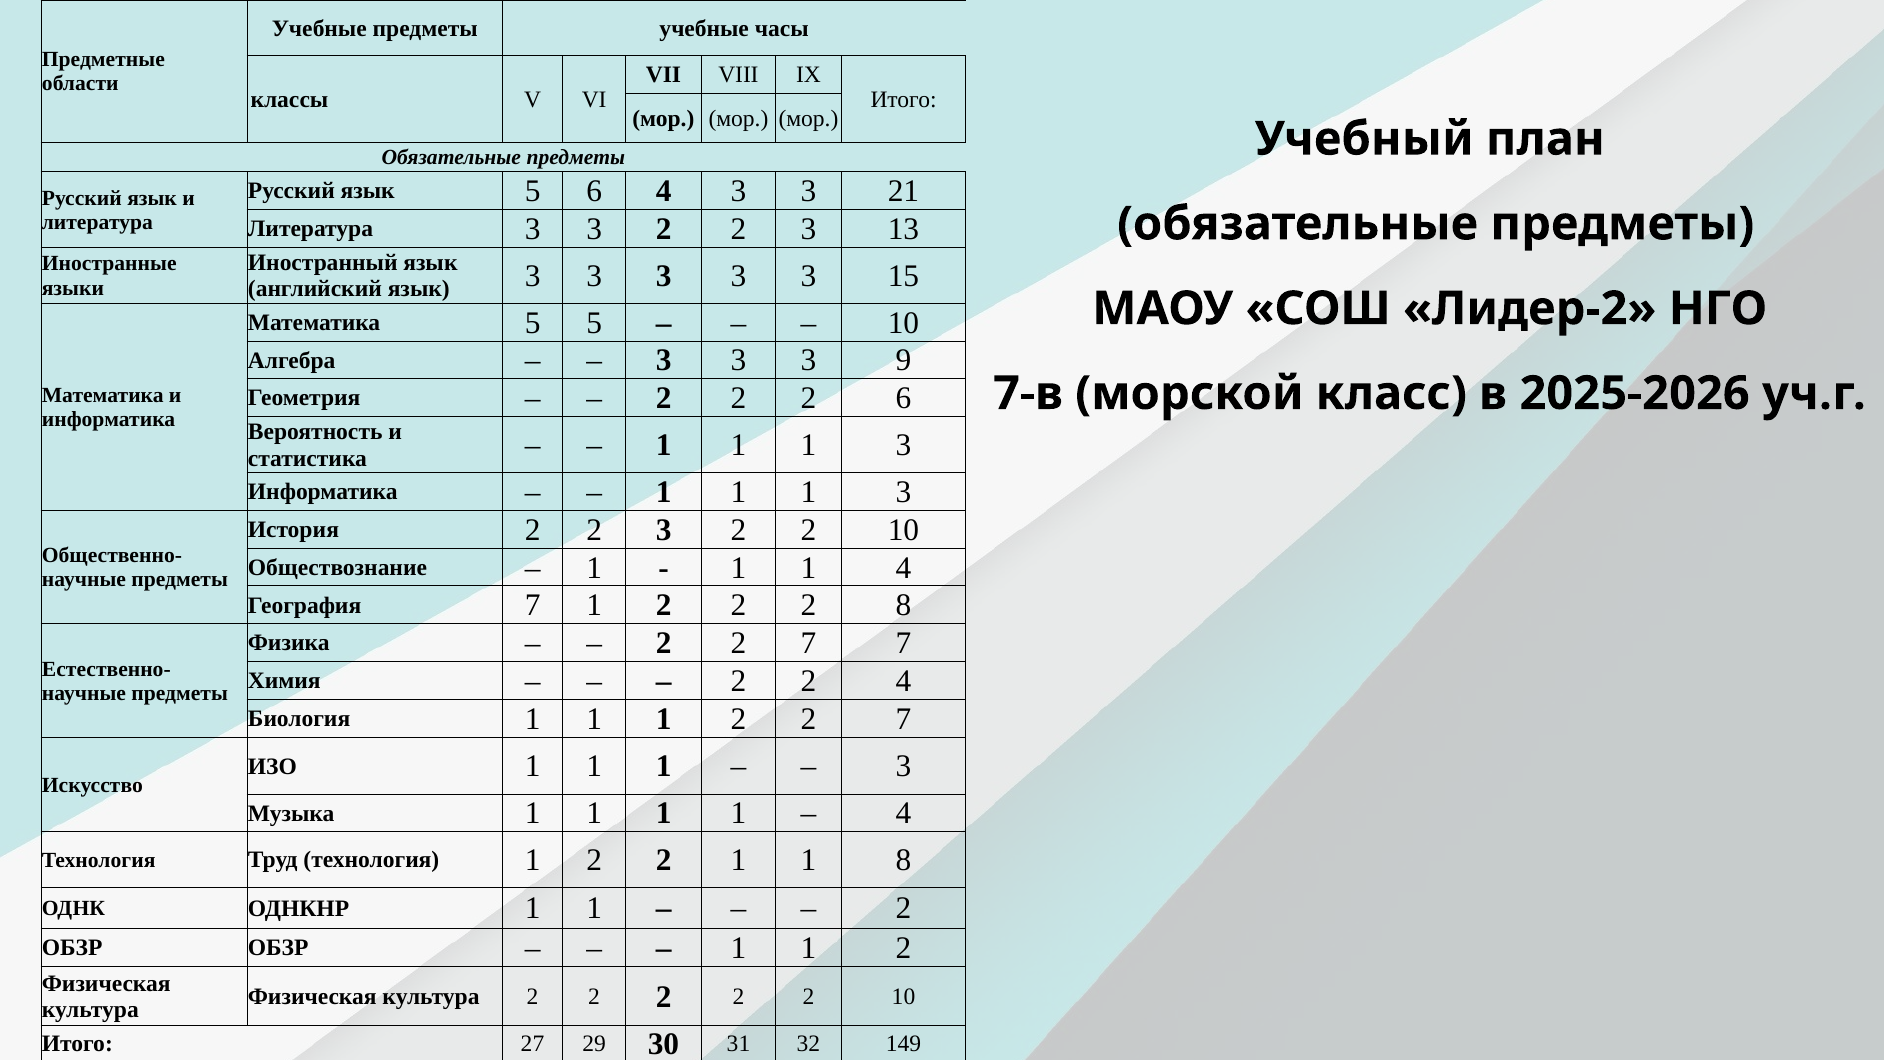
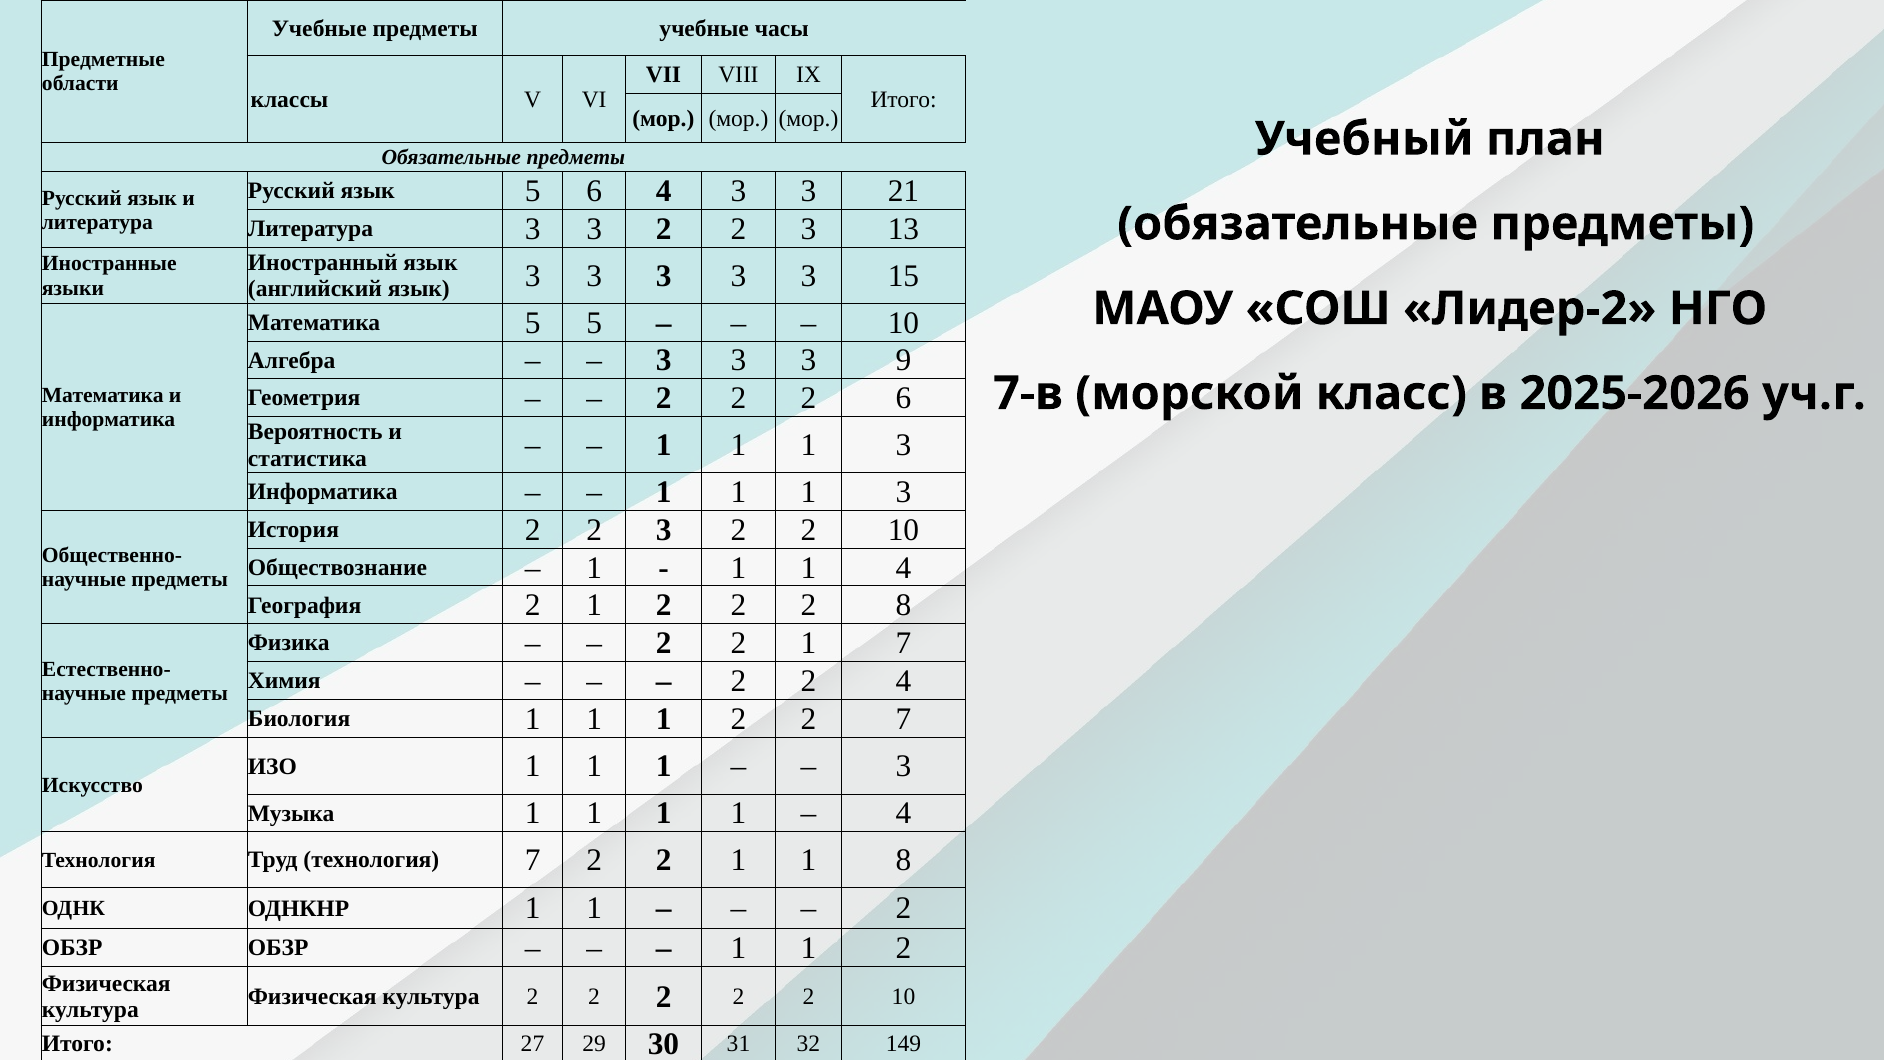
География 7: 7 -> 2
7 at (809, 643): 7 -> 1
технология 1: 1 -> 7
